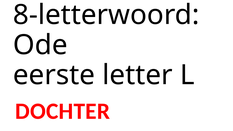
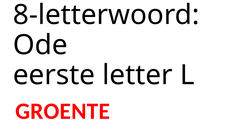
DOCHTER: DOCHTER -> GROENTE
